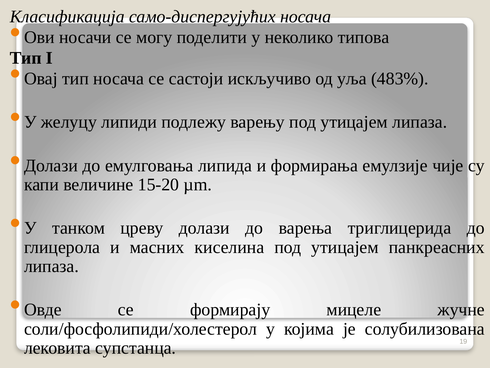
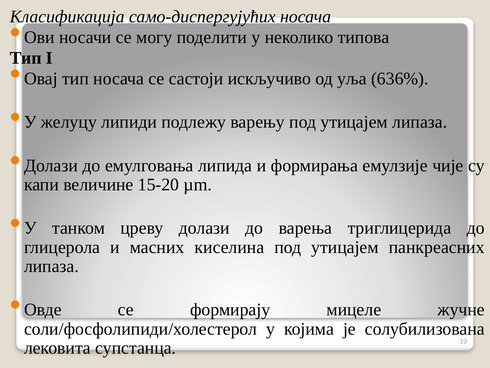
483%: 483% -> 636%
